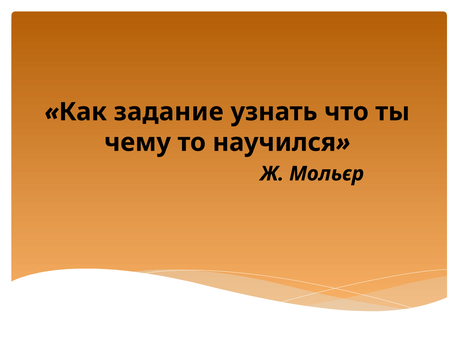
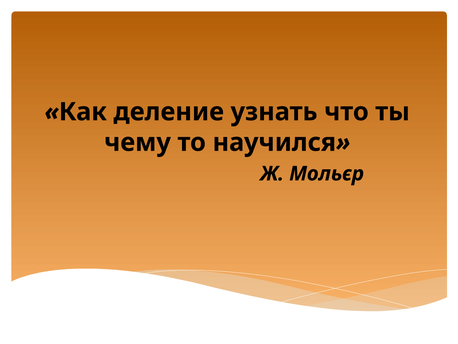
задание: задание -> деление
